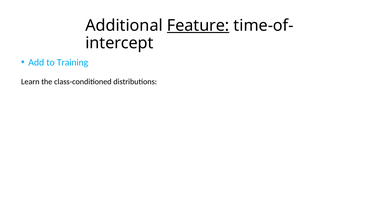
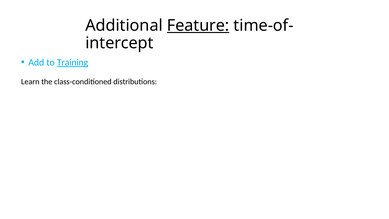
Training underline: none -> present
